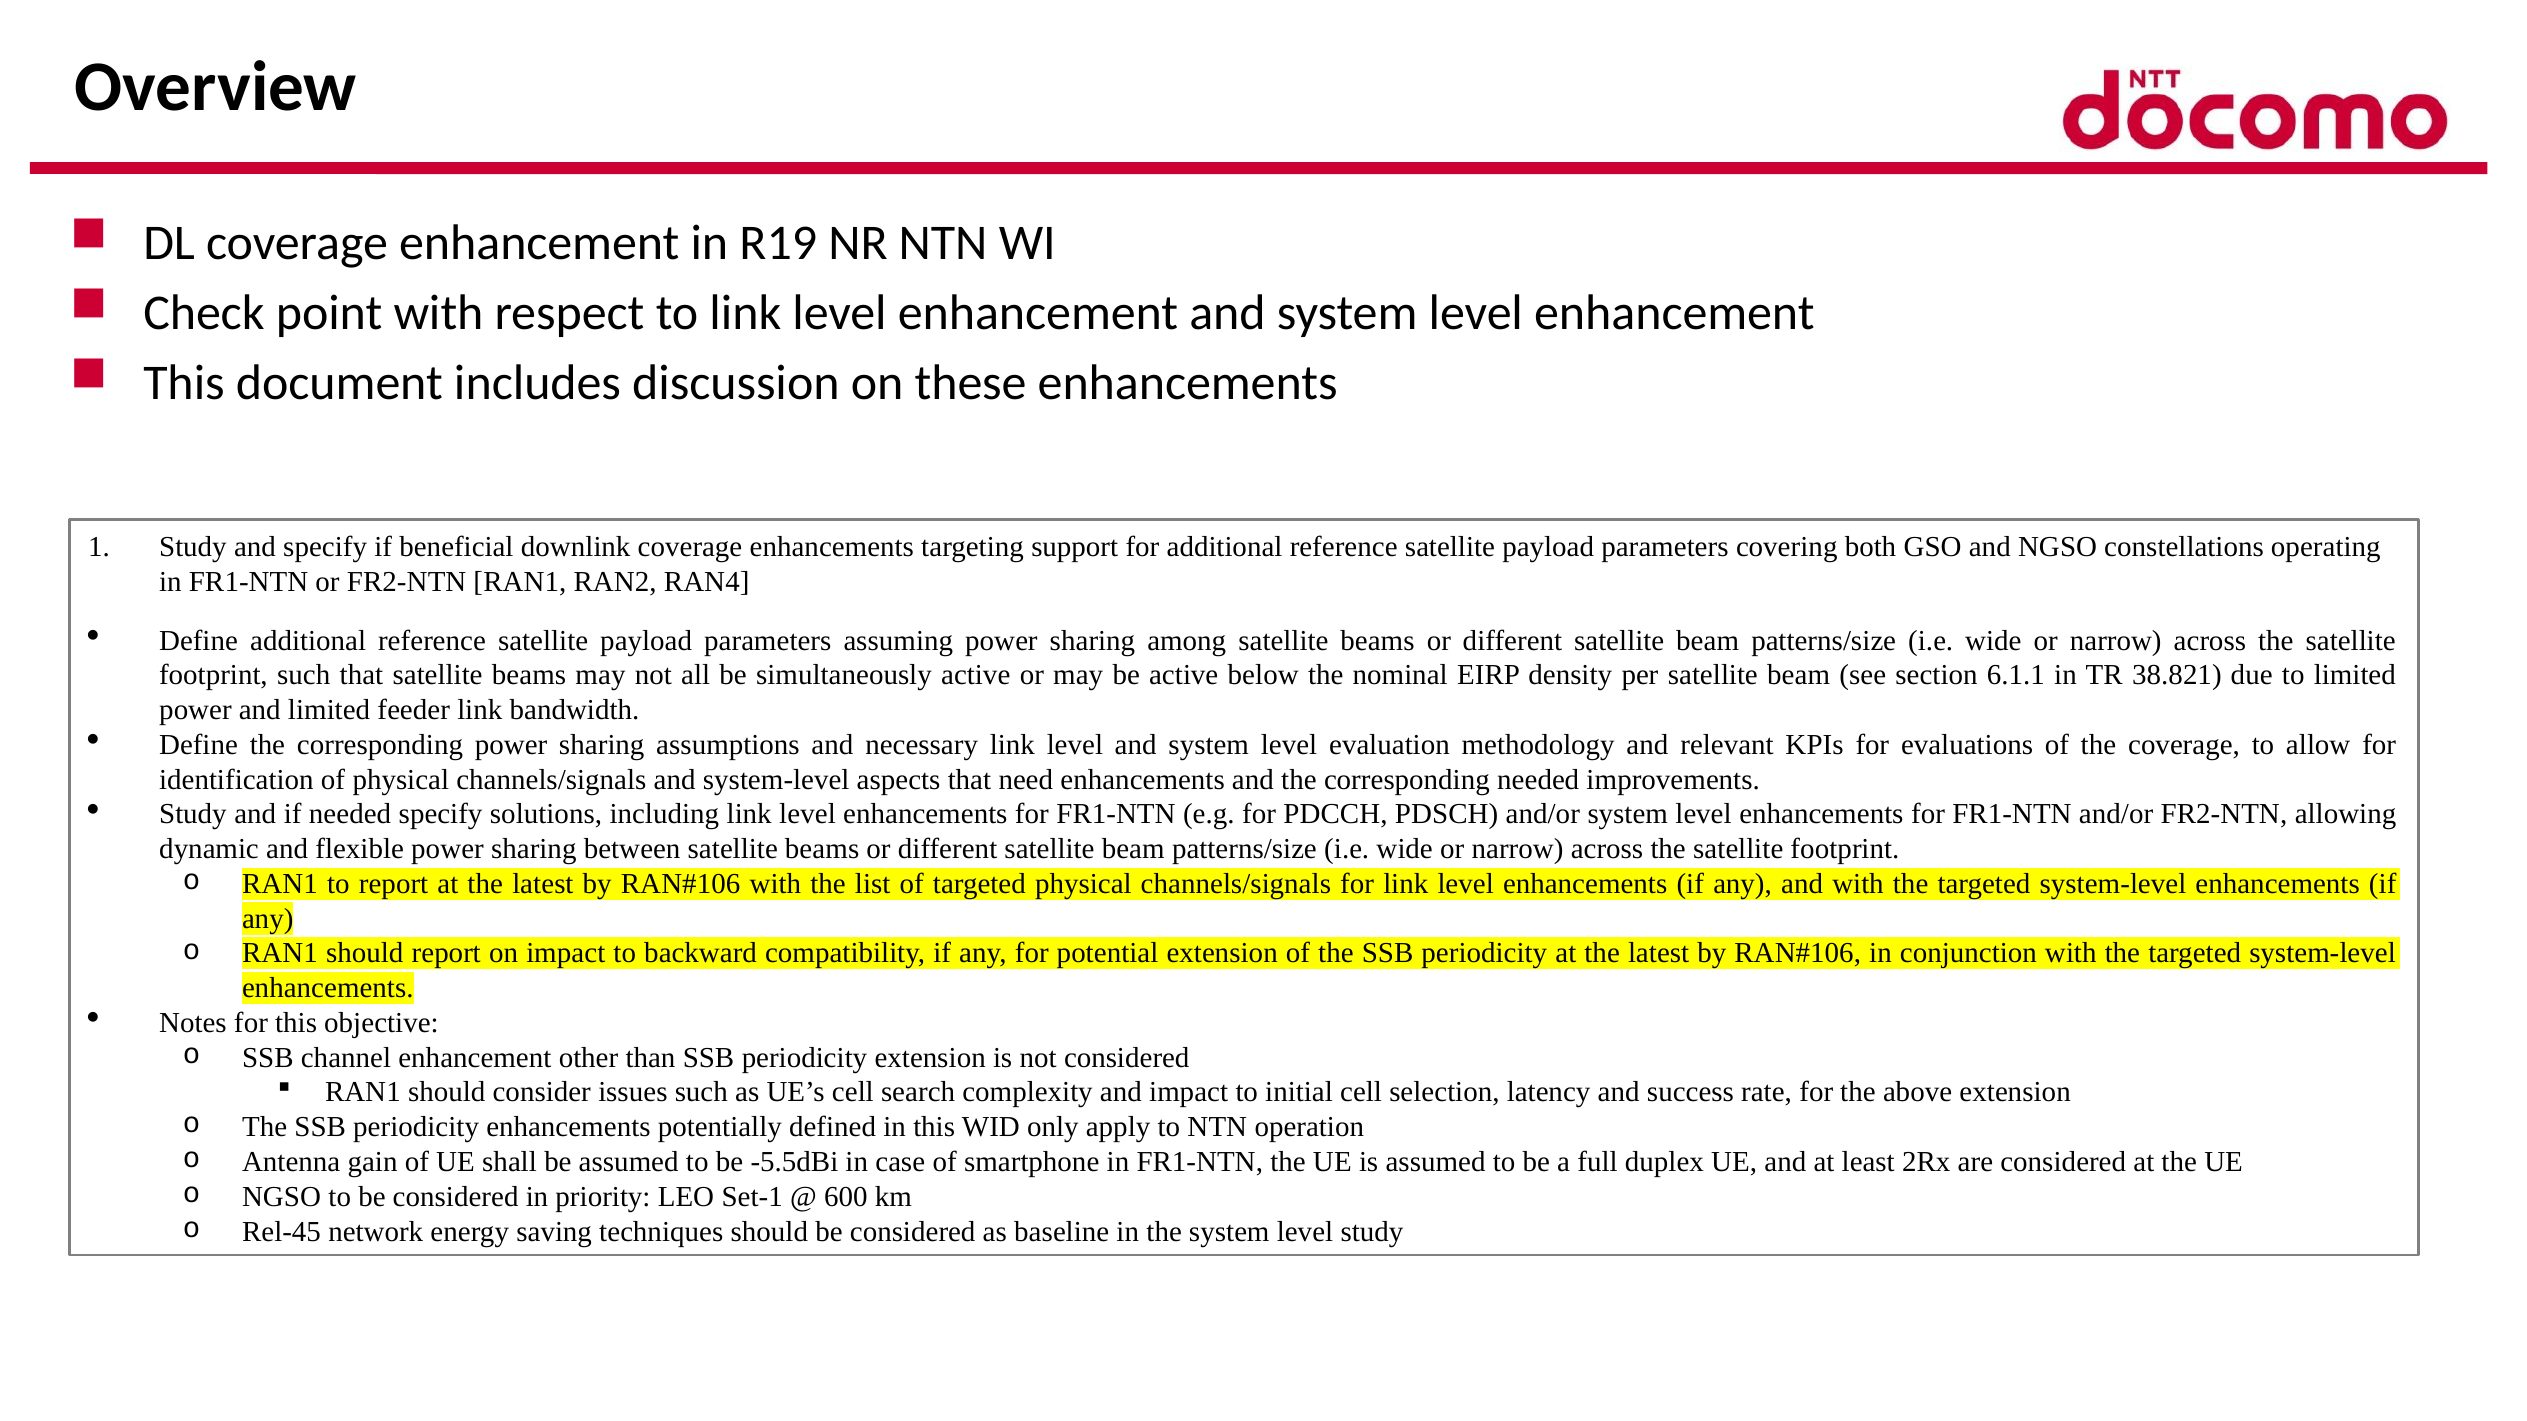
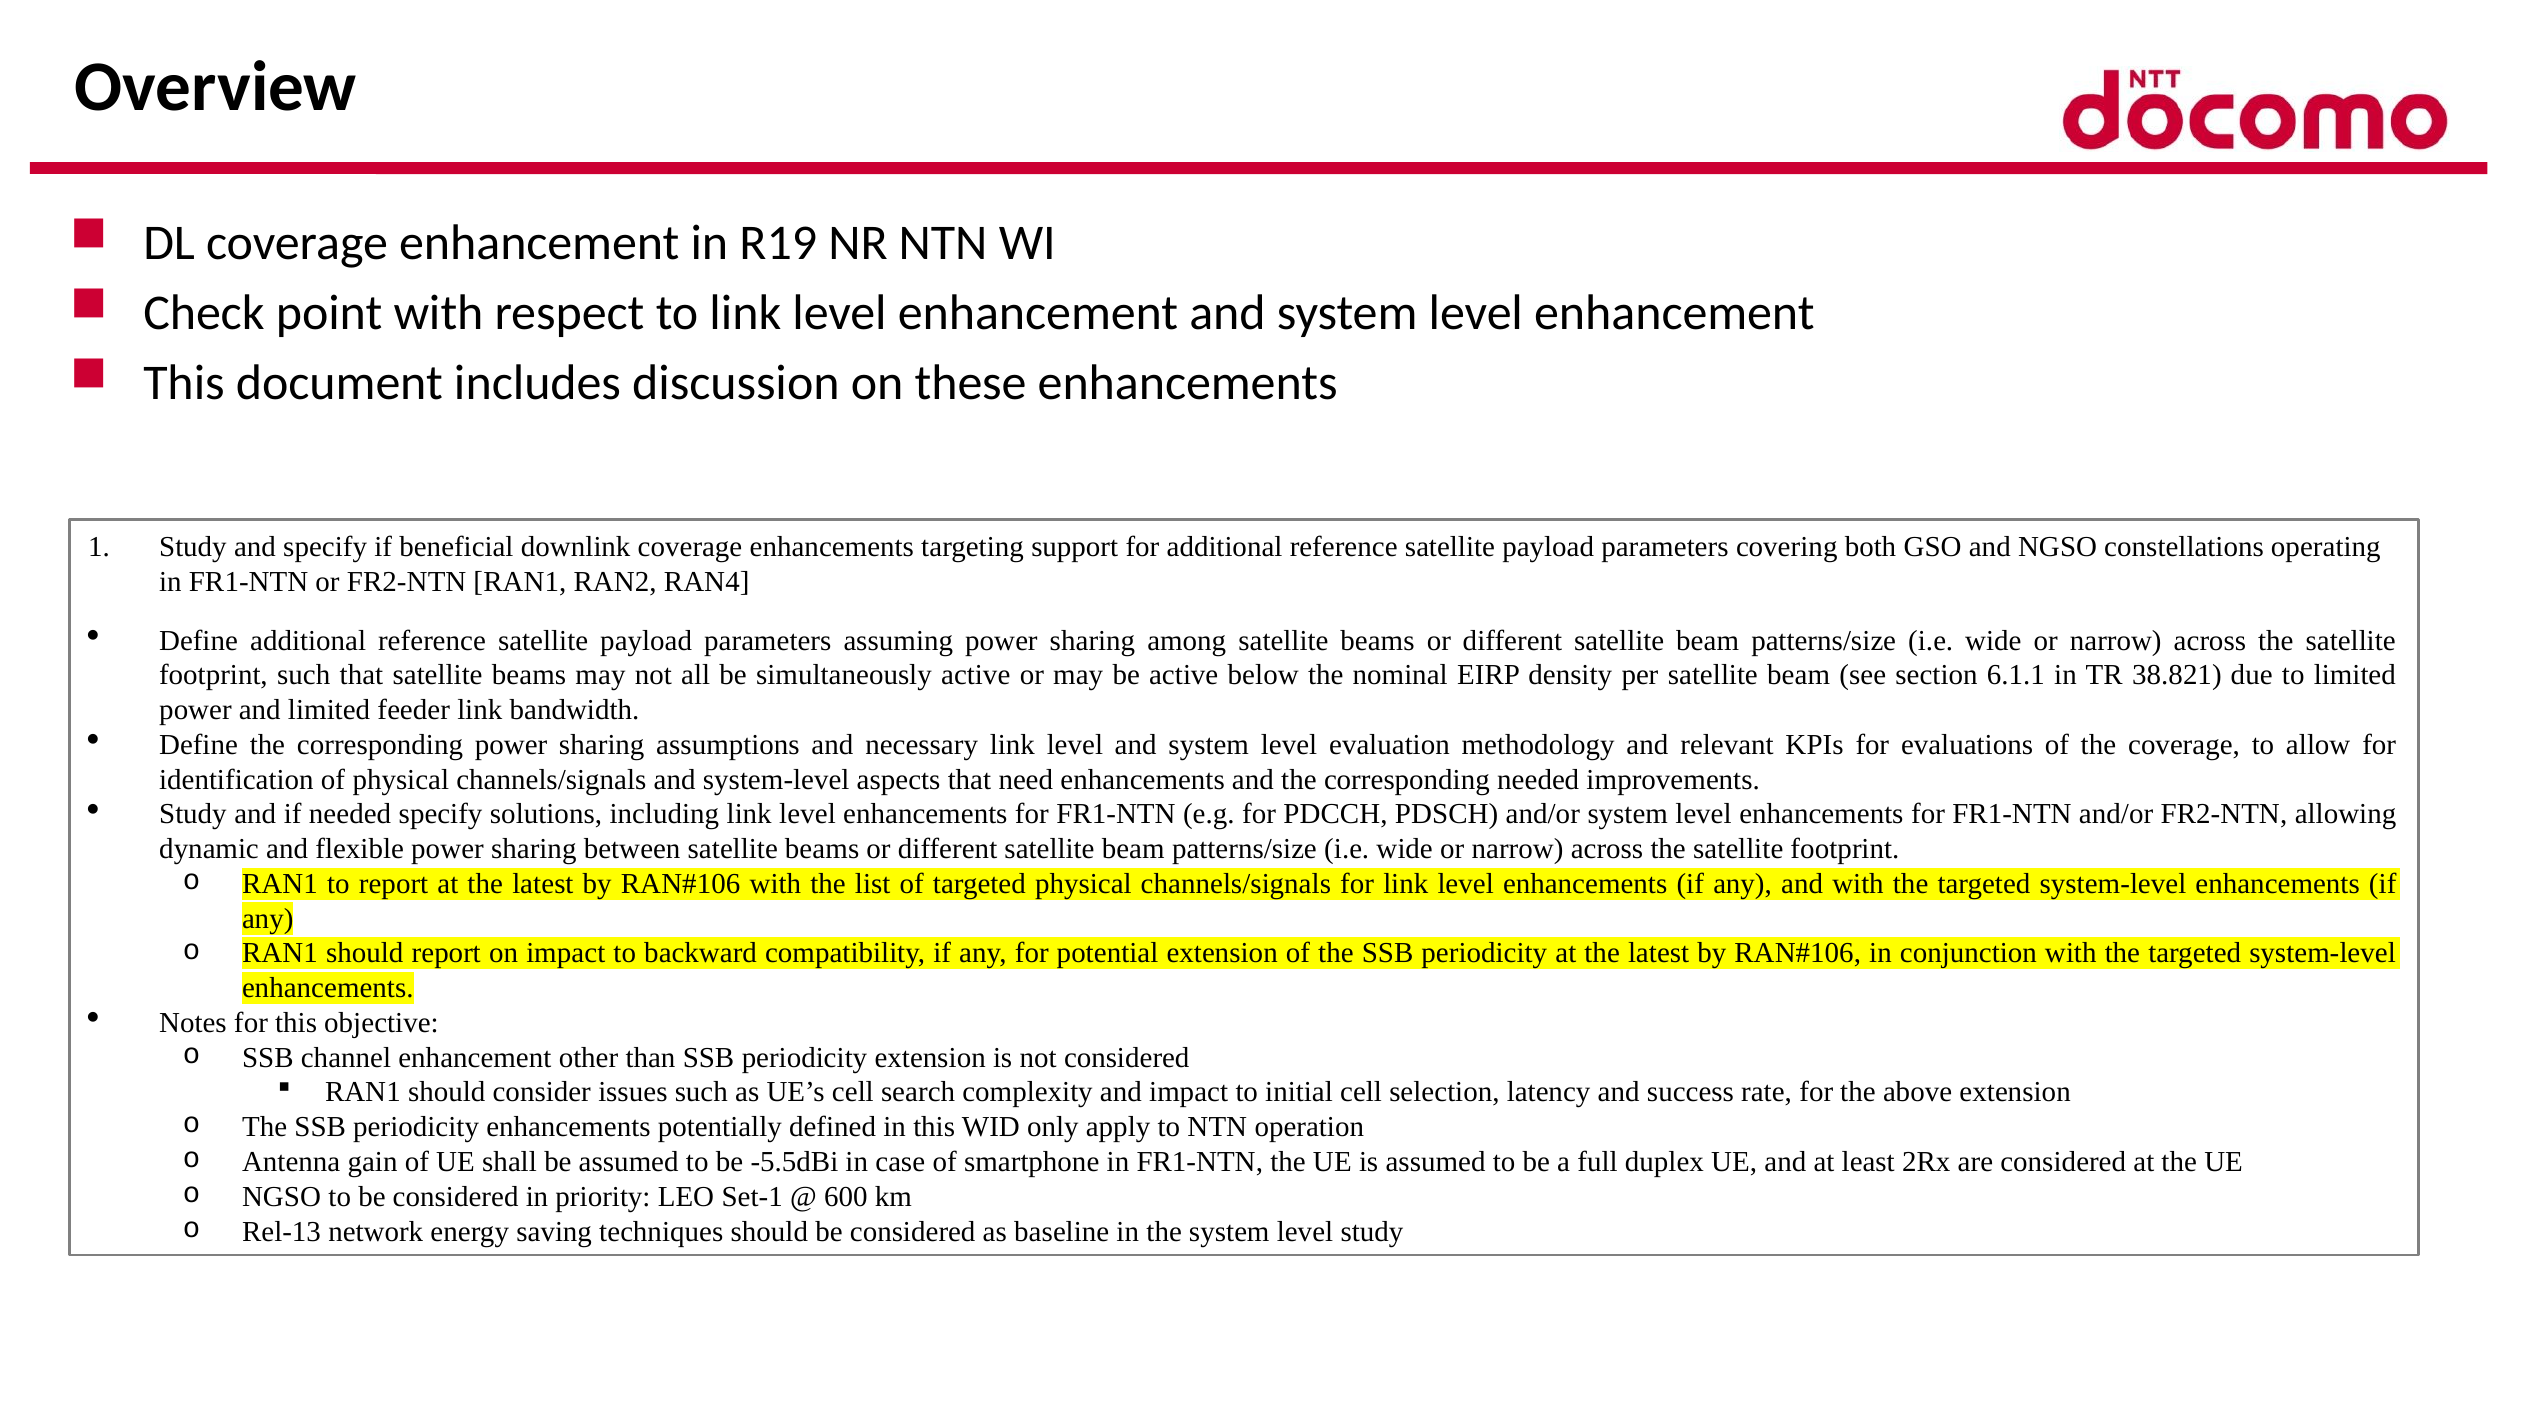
Rel-45: Rel-45 -> Rel-13
